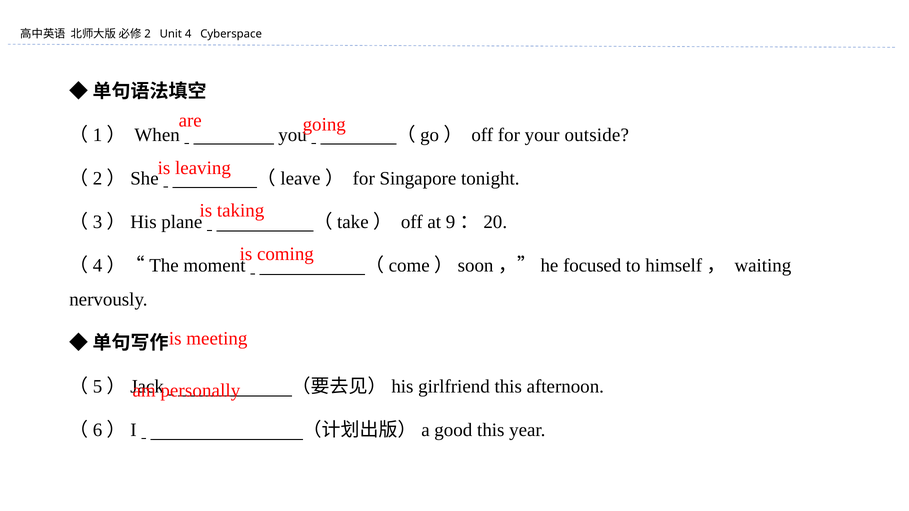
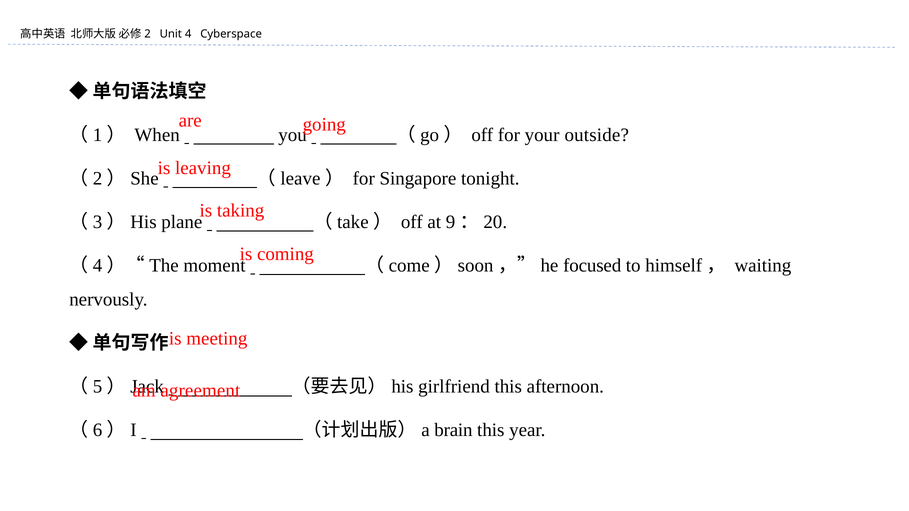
personally: personally -> agreement
good: good -> brain
